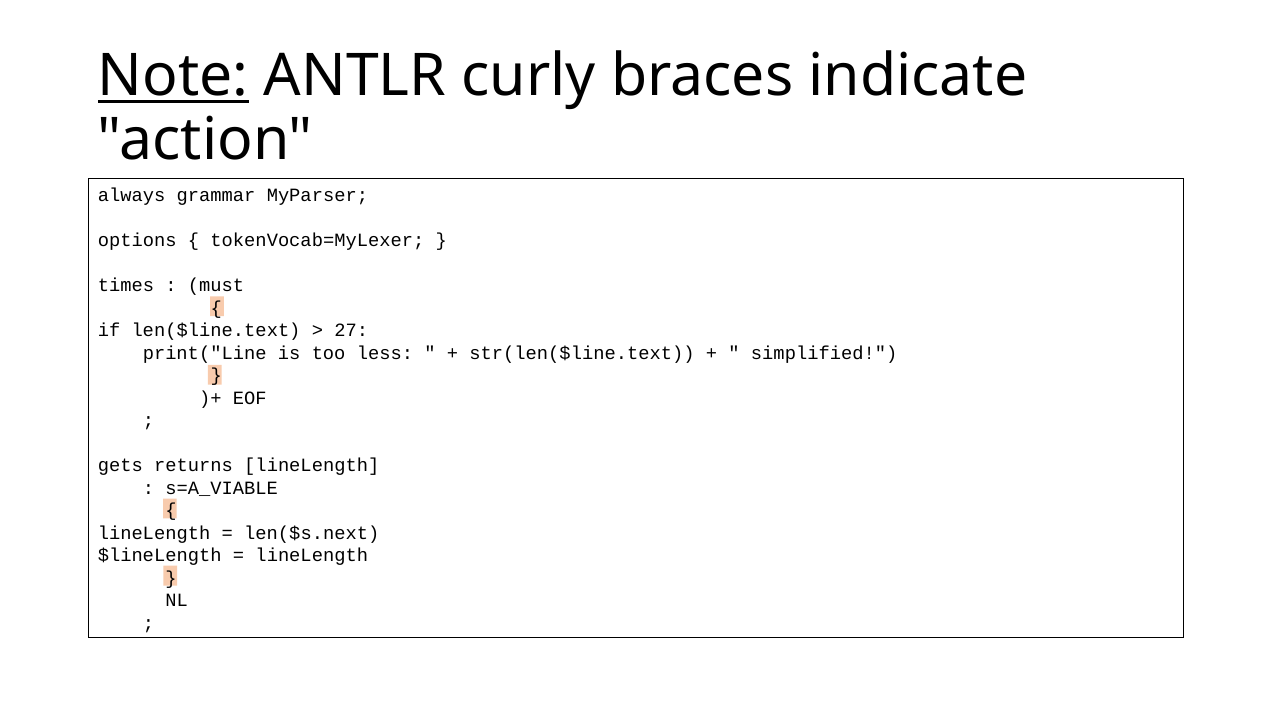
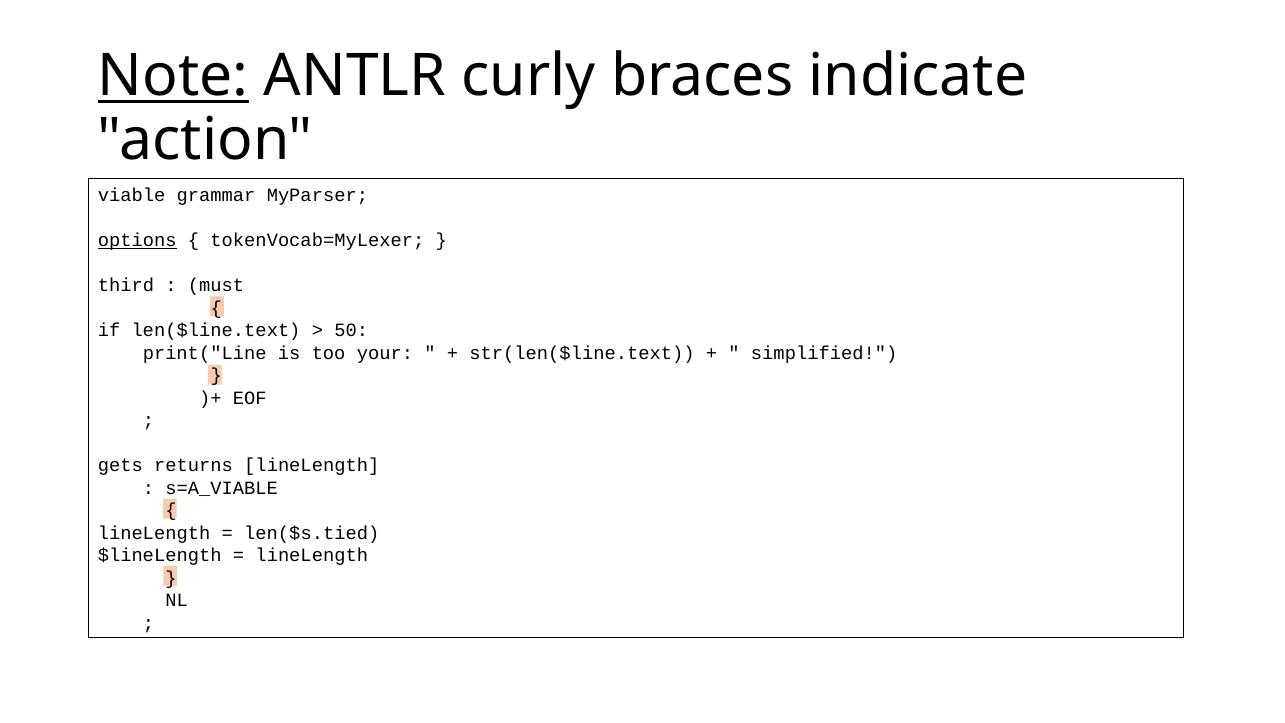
always: always -> viable
options underline: none -> present
times: times -> third
27: 27 -> 50
less: less -> your
len($s.next: len($s.next -> len($s.tied
